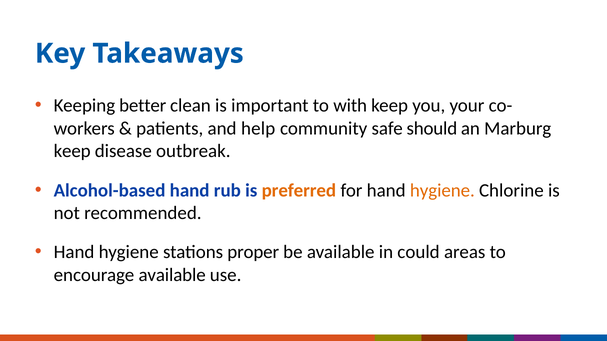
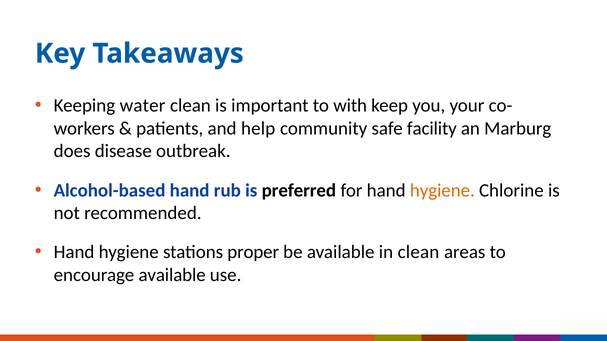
better: better -> water
should: should -> facility
keep at (72, 151): keep -> does
preferred colour: orange -> black
in could: could -> clean
